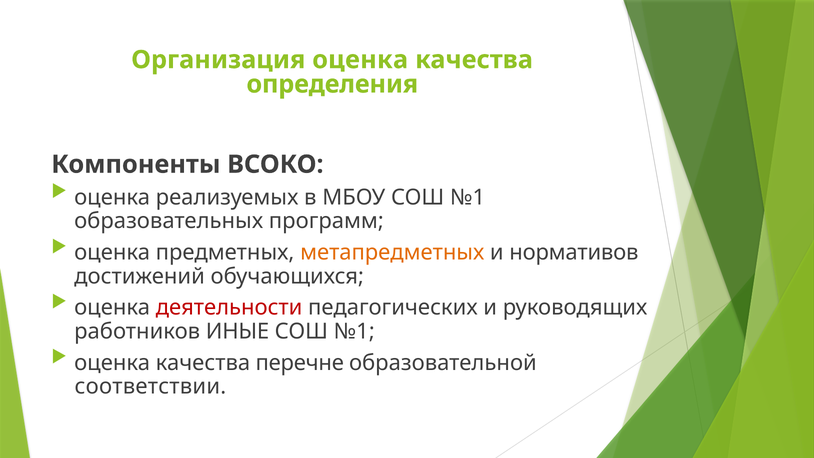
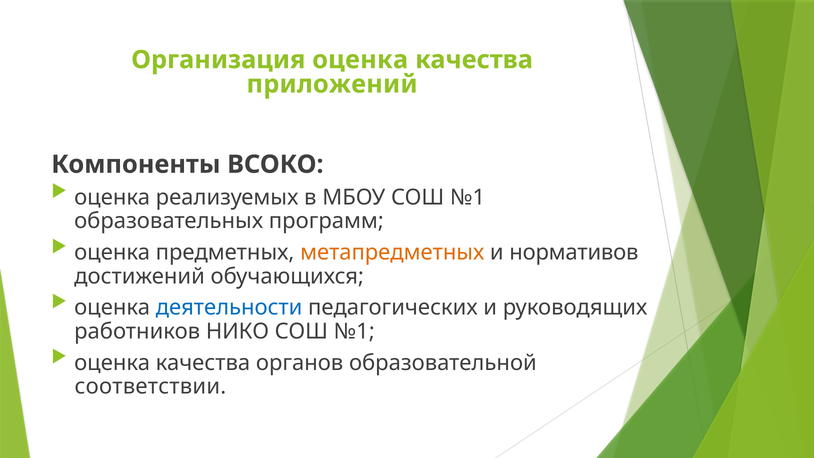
определения: определения -> приложений
деятельности colour: red -> blue
ИНЫЕ: ИНЫЕ -> НИКО
перечне: перечне -> органов
